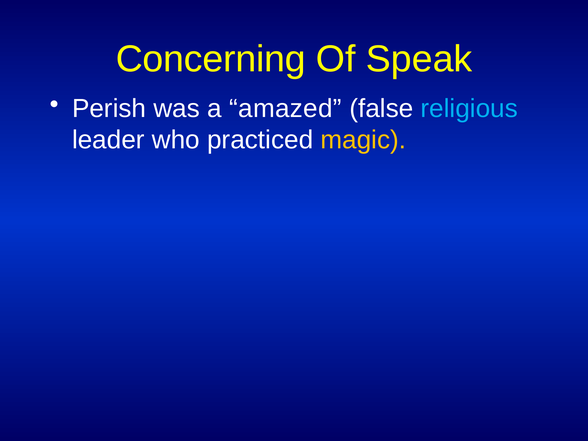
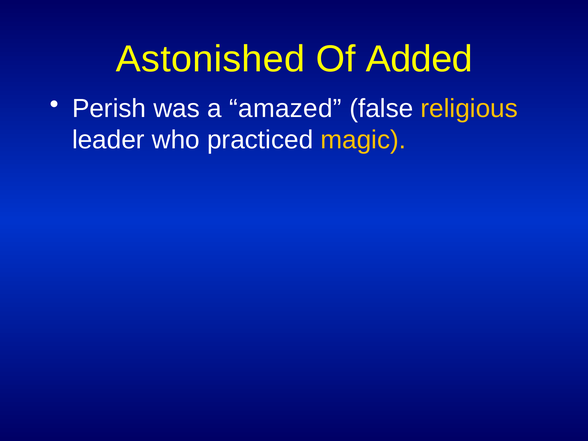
Concerning: Concerning -> Astonished
Speak: Speak -> Added
religious colour: light blue -> yellow
